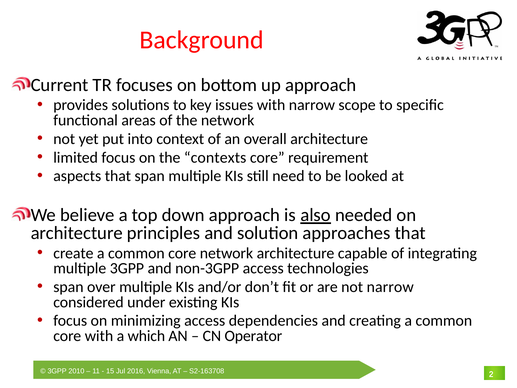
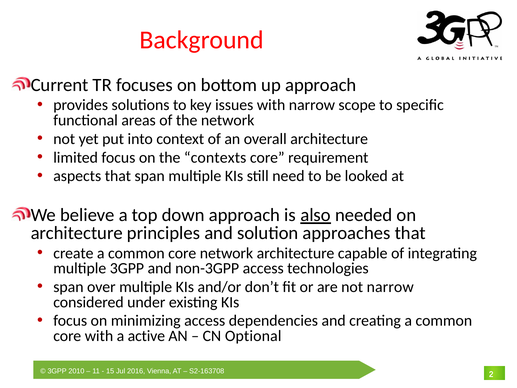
which: which -> active
Operator: Operator -> Optional
